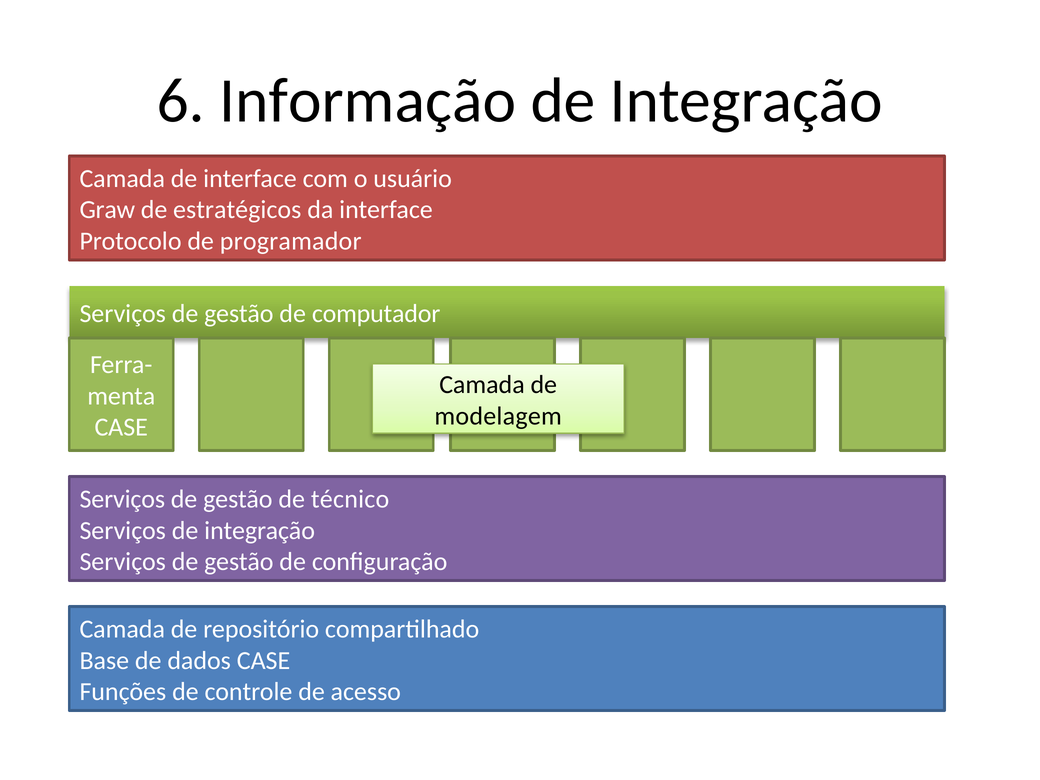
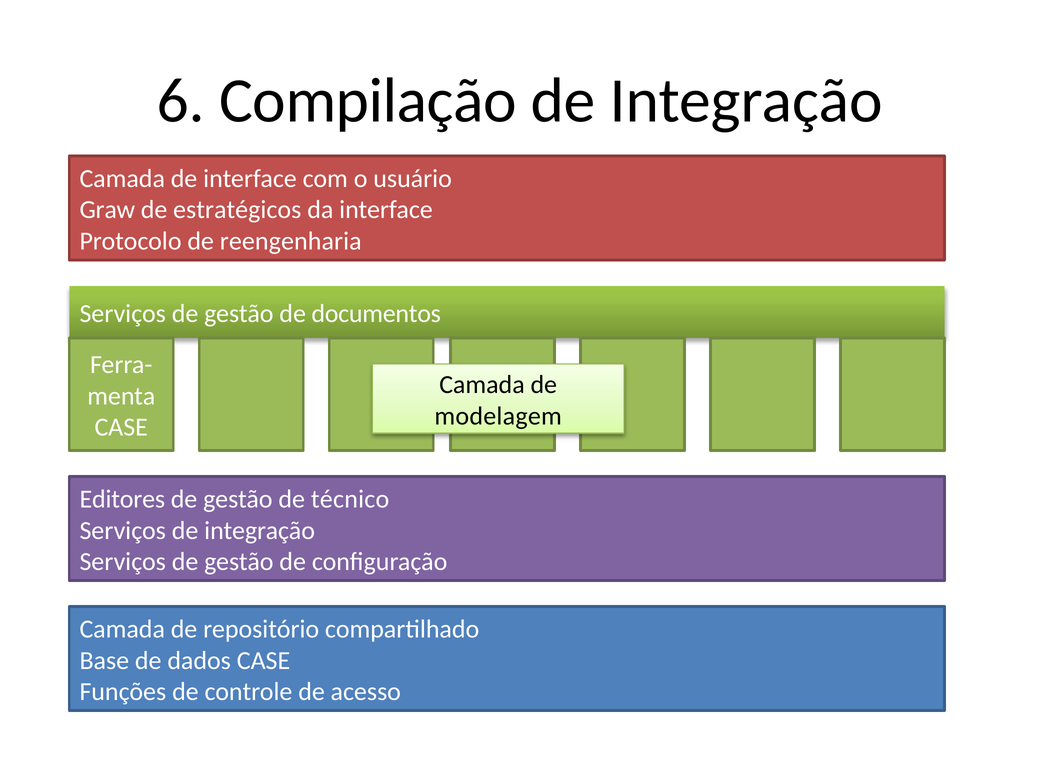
Informação: Informação -> Compilação
programador: programador -> reengenharia
computador: computador -> documentos
Serviços at (122, 499): Serviços -> Editores
